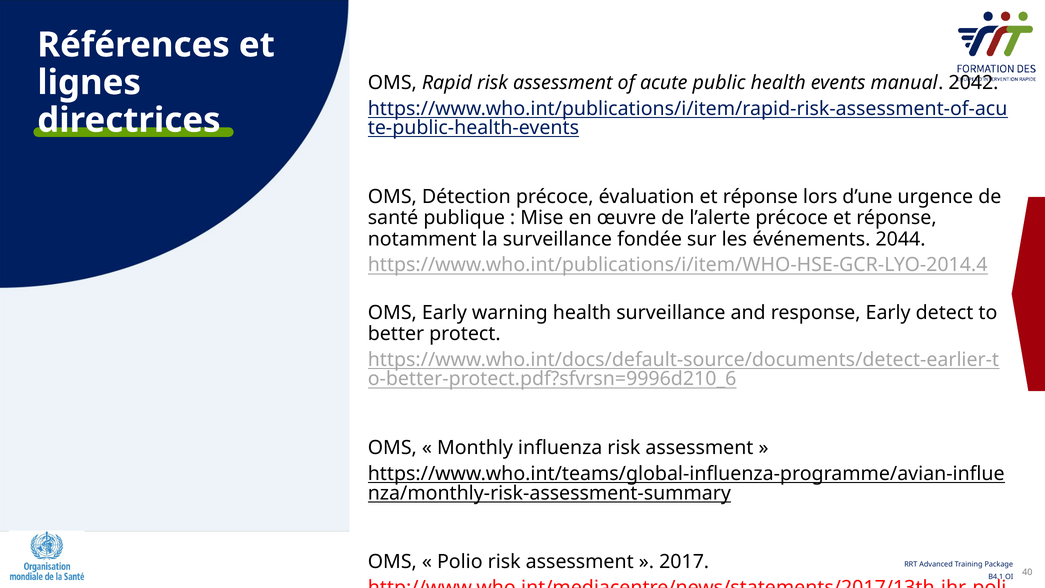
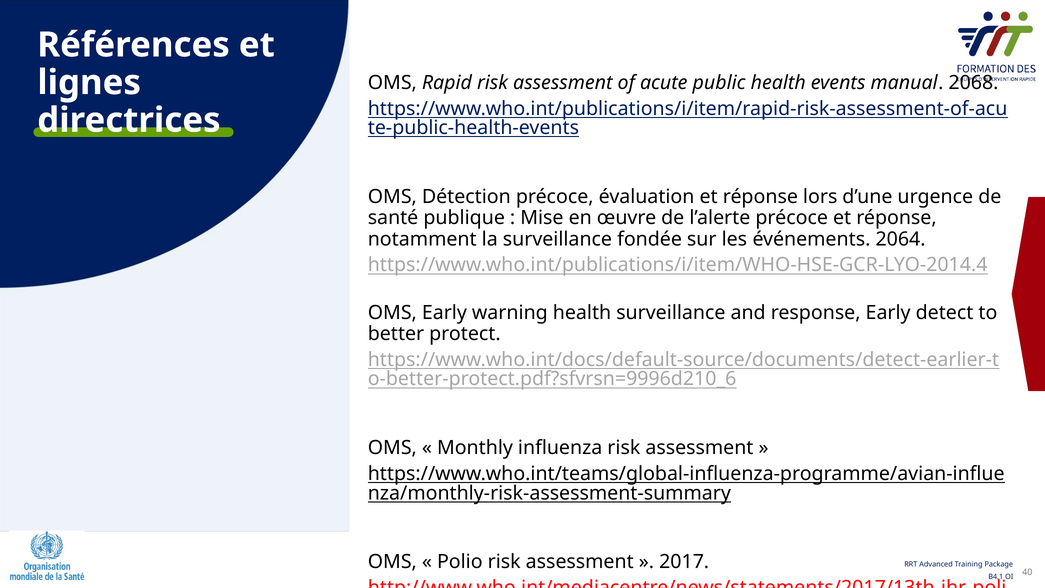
2042: 2042 -> 2068
2044: 2044 -> 2064
